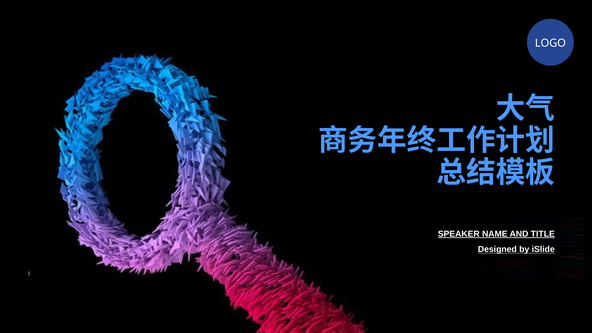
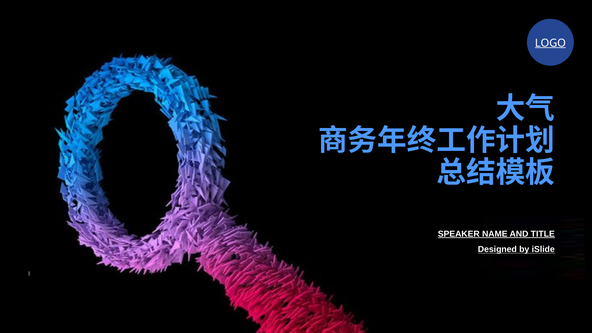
LOGO underline: none -> present
